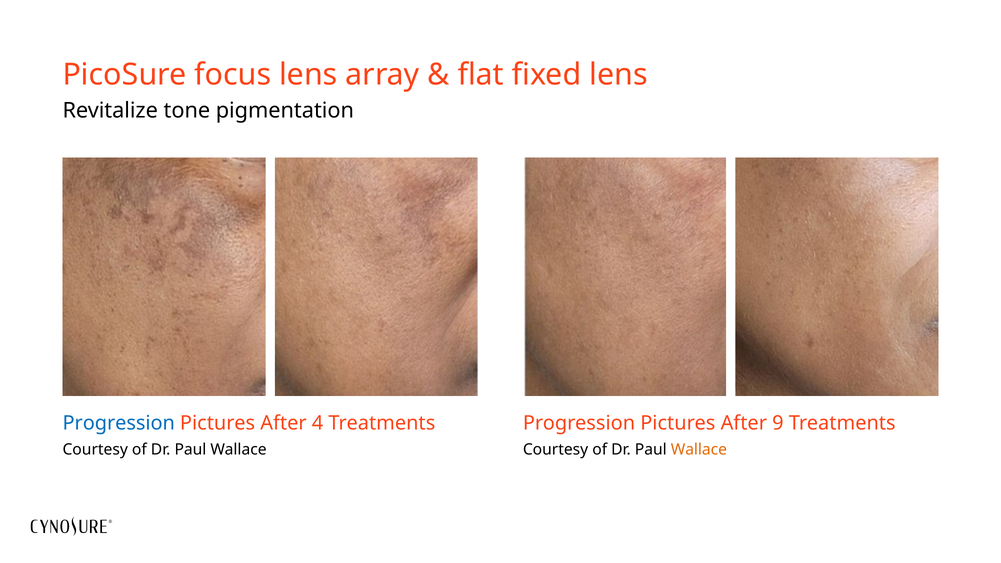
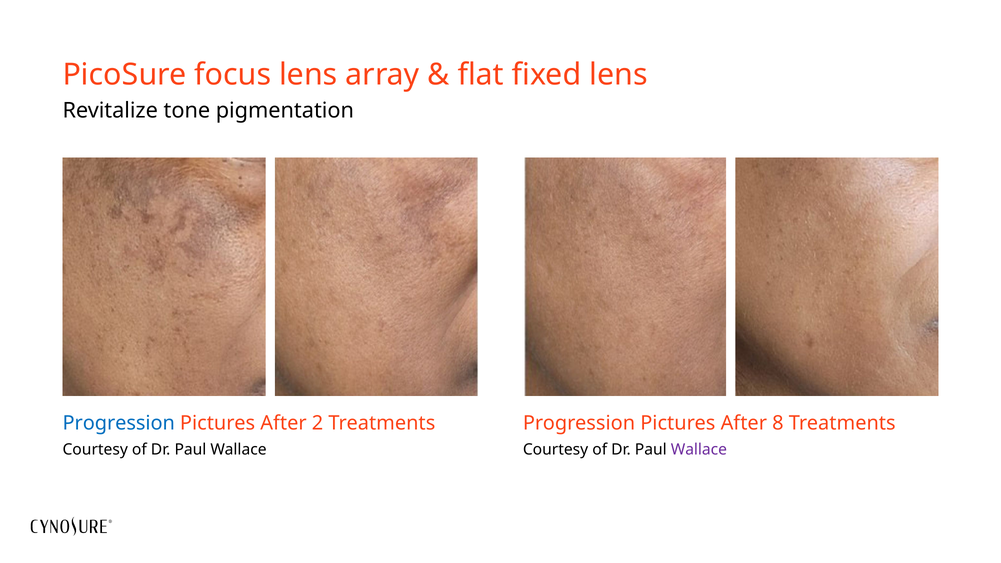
4: 4 -> 2
9: 9 -> 8
Wallace at (699, 450) colour: orange -> purple
